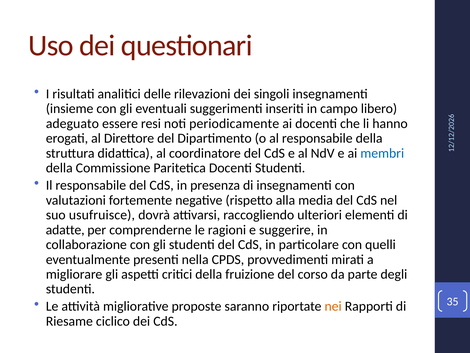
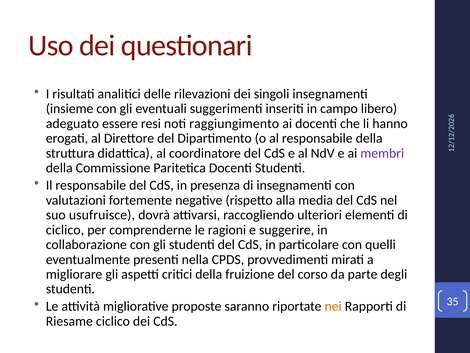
periodicamente: periodicamente -> raggiungimento
membri colour: blue -> purple
adatte at (65, 230): adatte -> ciclico
